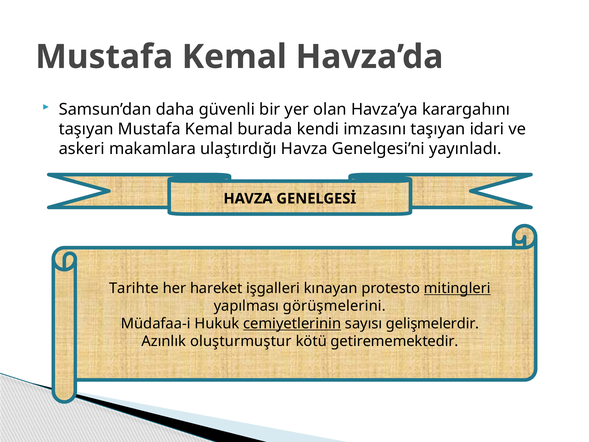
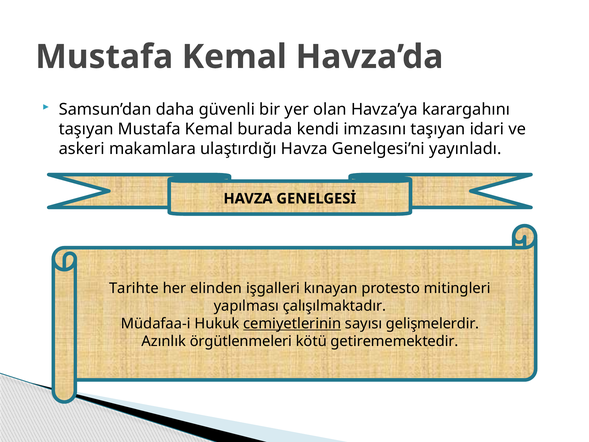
hareket: hareket -> elinden
mitingleri underline: present -> none
görüşmelerini: görüşmelerini -> çalışılmaktadır
oluşturmuştur: oluşturmuştur -> örgütlenmeleri
